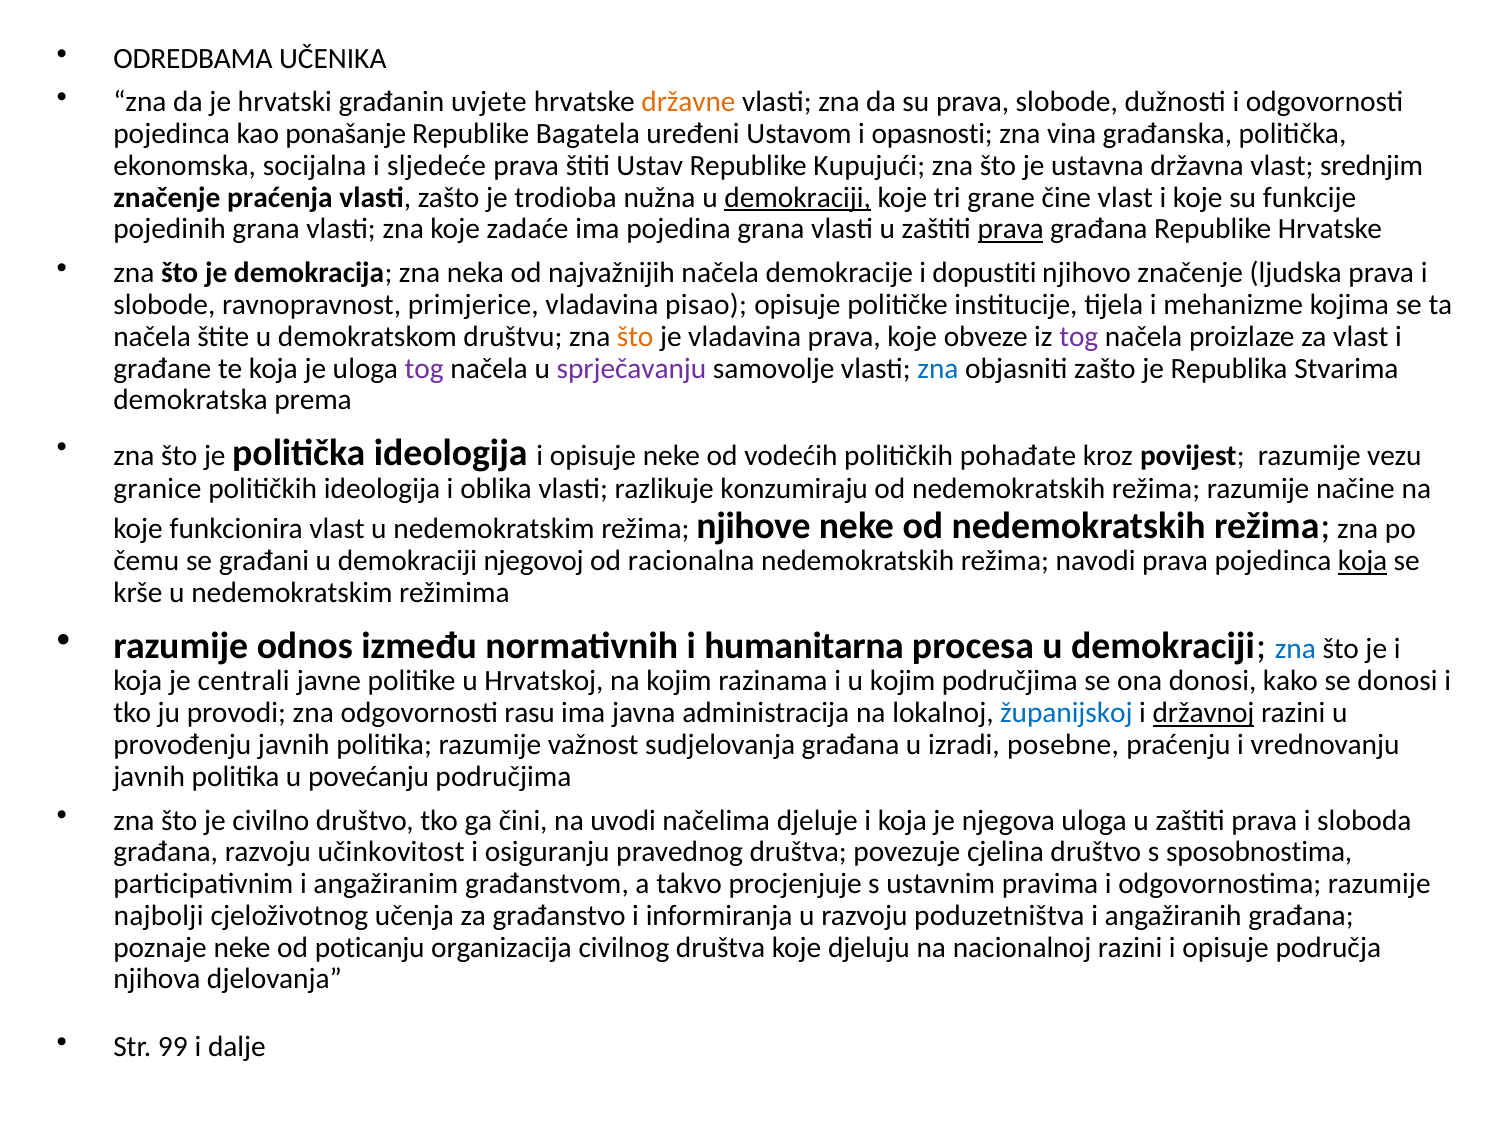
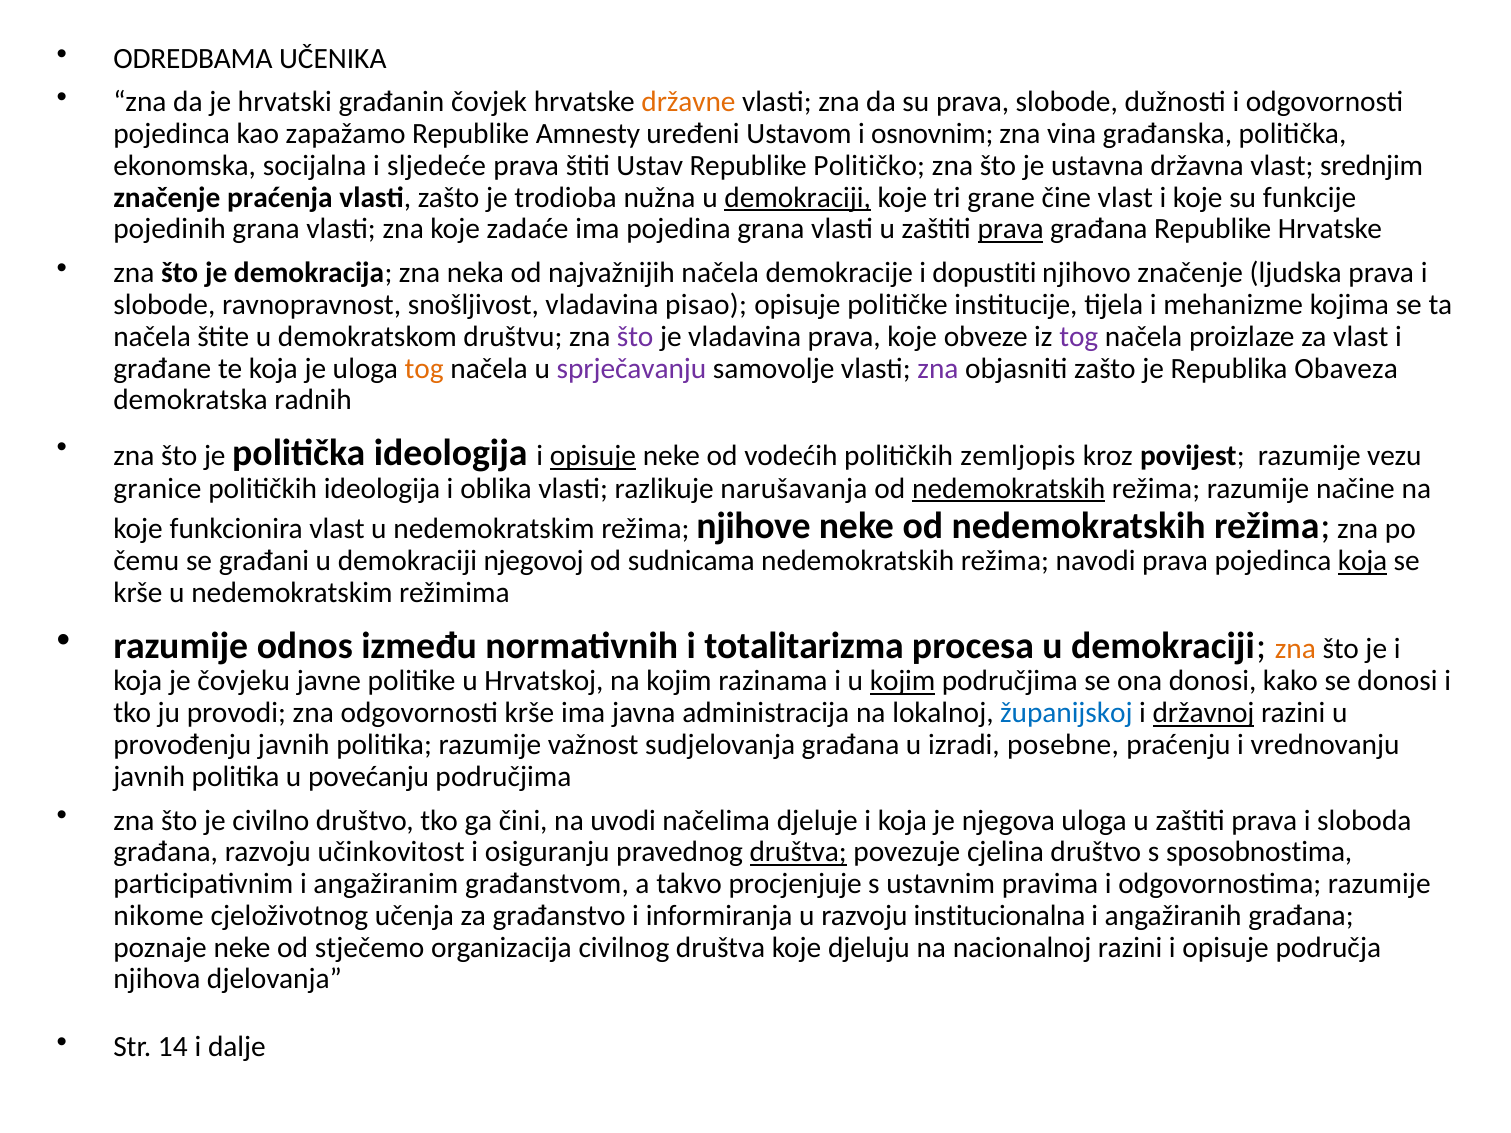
uvjete: uvjete -> čovjek
ponašanje: ponašanje -> zapažamo
Bagatela: Bagatela -> Amnesty
opasnosti: opasnosti -> osnovnim
Kupujući: Kupujući -> Političko
primjerice: primjerice -> snošljivost
što at (635, 337) colour: orange -> purple
tog at (424, 368) colour: purple -> orange
zna at (938, 368) colour: blue -> purple
Stvarima: Stvarima -> Obaveza
prema: prema -> radnih
opisuje at (593, 456) underline: none -> present
pohađate: pohađate -> zemljopis
konzumiraju: konzumiraju -> narušavanja
nedemokratskih at (1009, 489) underline: none -> present
racionalna: racionalna -> sudnicama
humanitarna: humanitarna -> totalitarizma
zna at (1295, 649) colour: blue -> orange
centrali: centrali -> čovjeku
kojim at (903, 681) underline: none -> present
odgovornosti rasu: rasu -> krše
društva at (798, 852) underline: none -> present
najbolji: najbolji -> nikome
poduzetništva: poduzetništva -> institucionalna
poticanju: poticanju -> stječemo
99: 99 -> 14
